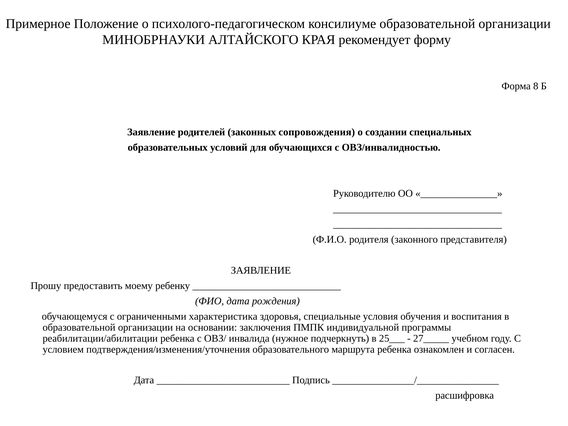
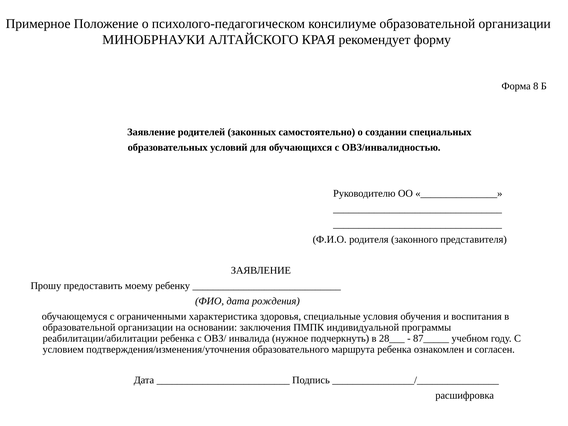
сопровождения: сопровождения -> самостоятельно
25___: 25___ -> 28___
27_____: 27_____ -> 87_____
